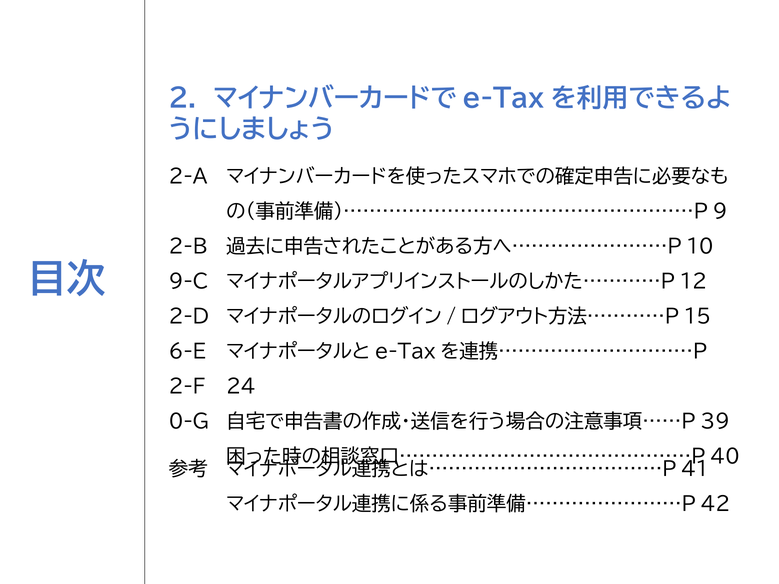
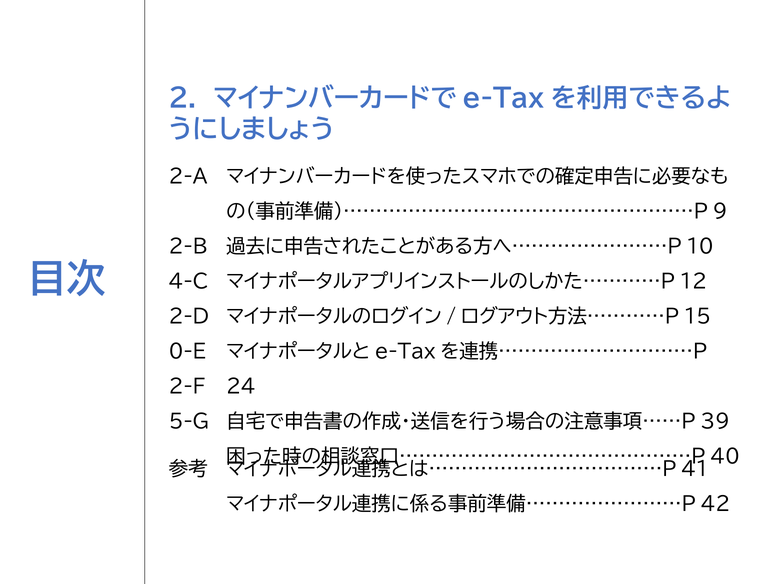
9-C: 9-C -> 4-C
6-E: 6-E -> 0-E
0-G: 0-G -> 5-G
